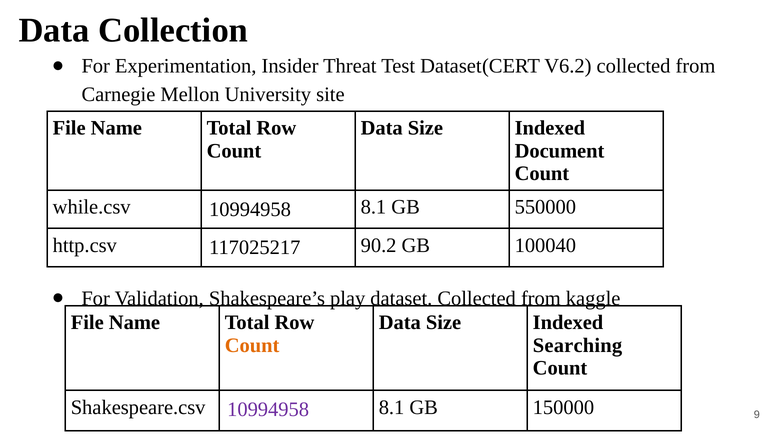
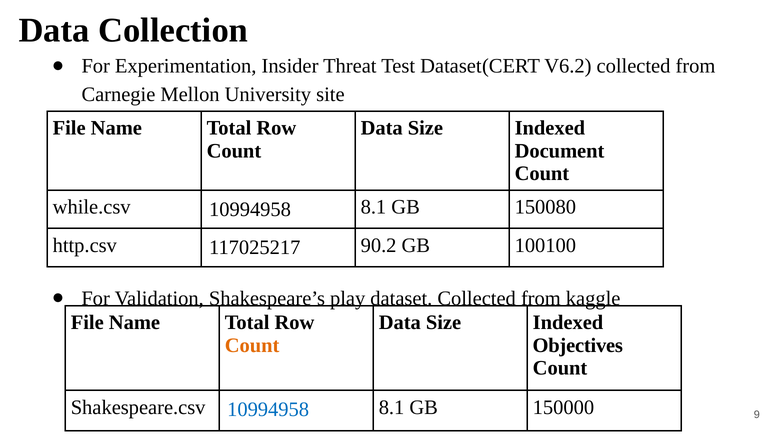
550000: 550000 -> 150080
100040: 100040 -> 100100
Searching: Searching -> Objectives
10994958 at (268, 409) colour: purple -> blue
